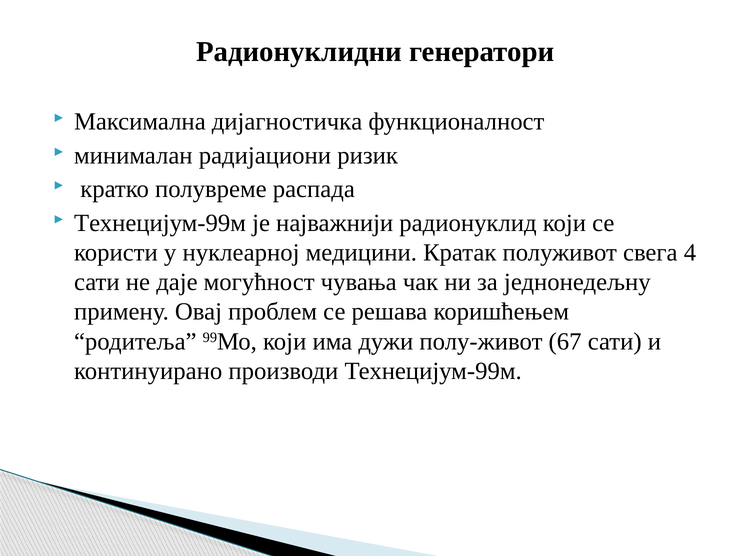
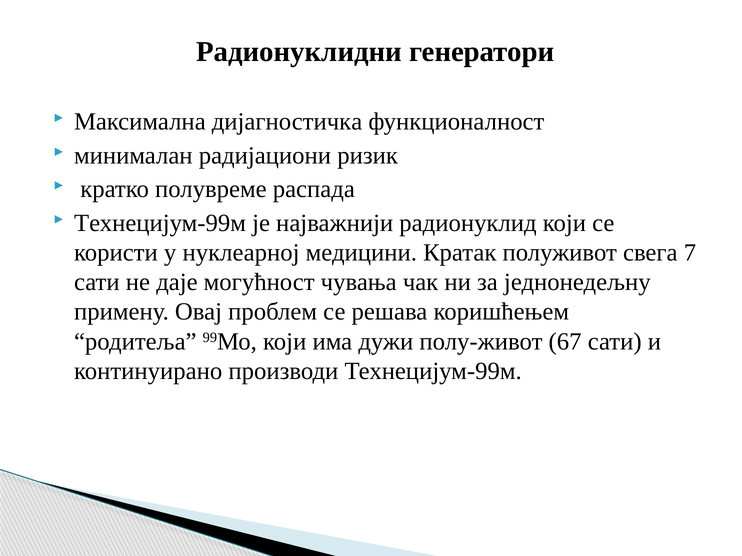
4: 4 -> 7
